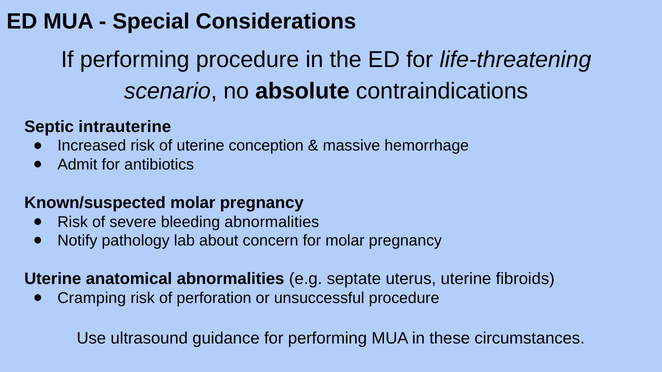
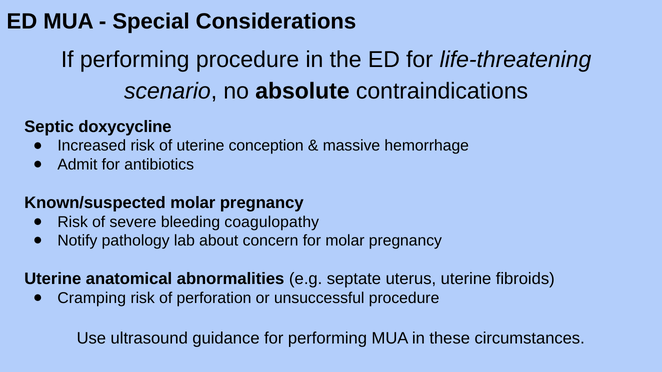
intrauterine: intrauterine -> doxycycline
bleeding abnormalities: abnormalities -> coagulopathy
